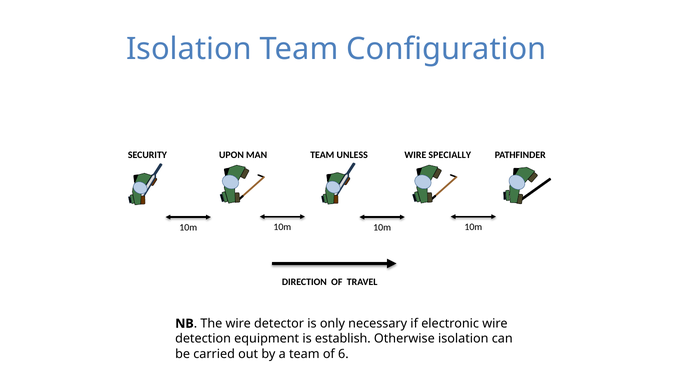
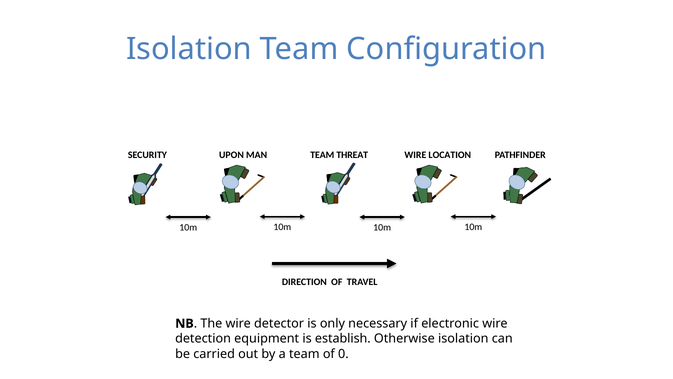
UNLESS: UNLESS -> THREAT
SPECIALLY: SPECIALLY -> LOCATION
6: 6 -> 0
